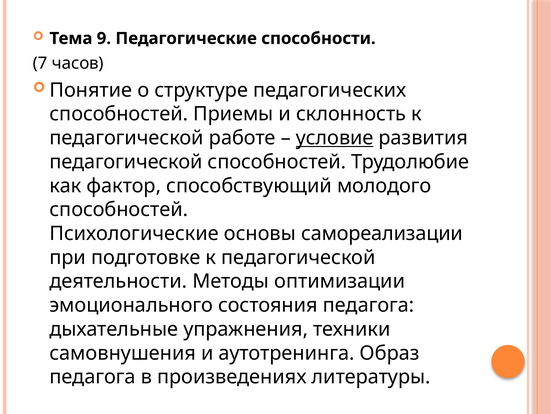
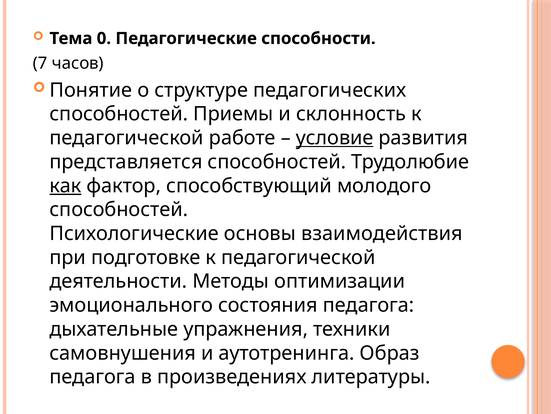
9: 9 -> 0
педагогической at (126, 162): педагогической -> представляется
как underline: none -> present
самореализации: самореализации -> взаимодействия
